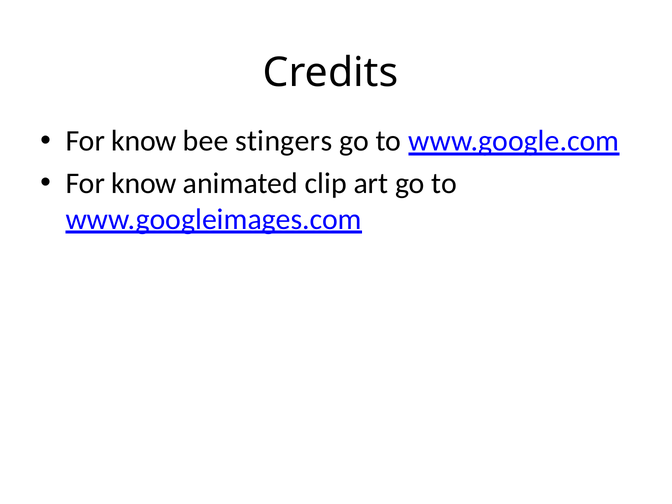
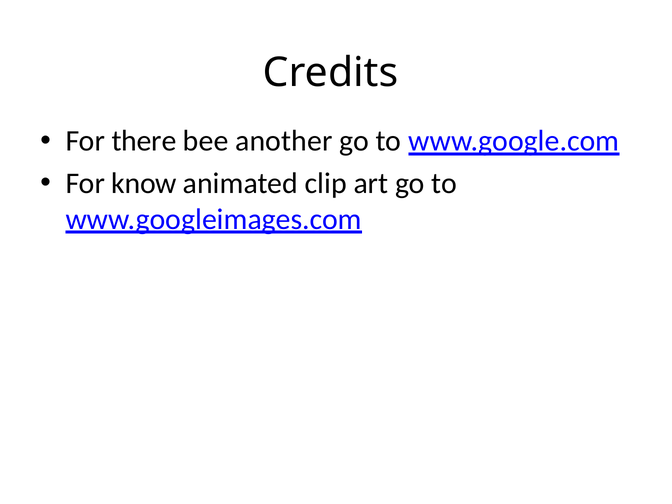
know at (144, 141): know -> there
stingers: stingers -> another
